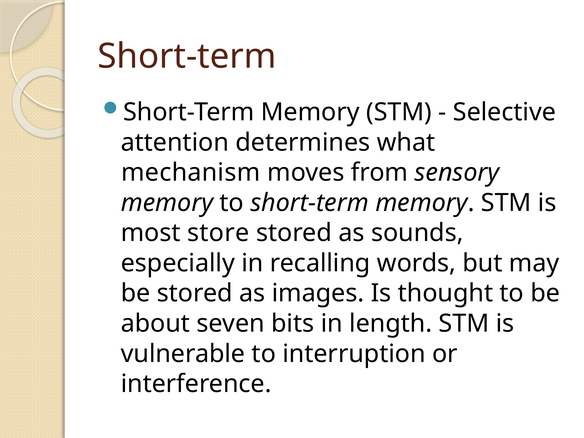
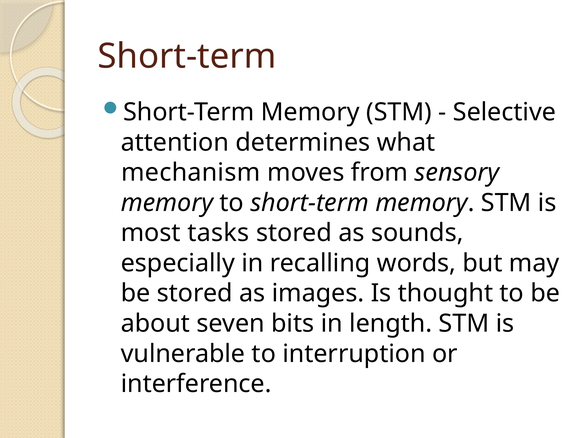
store: store -> tasks
